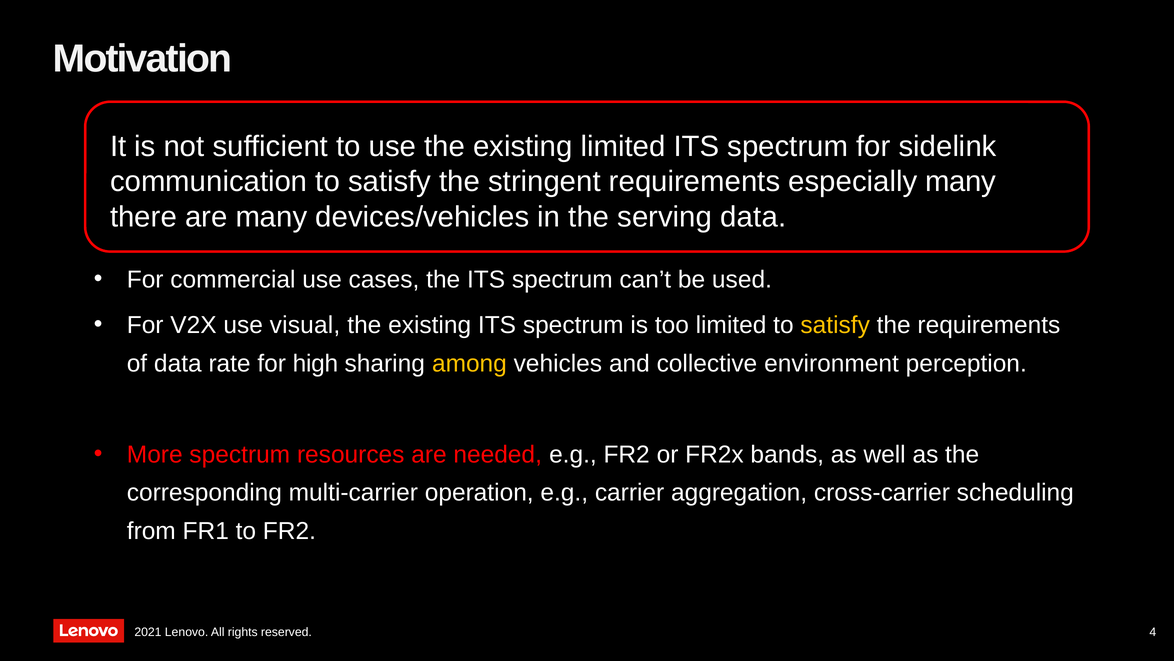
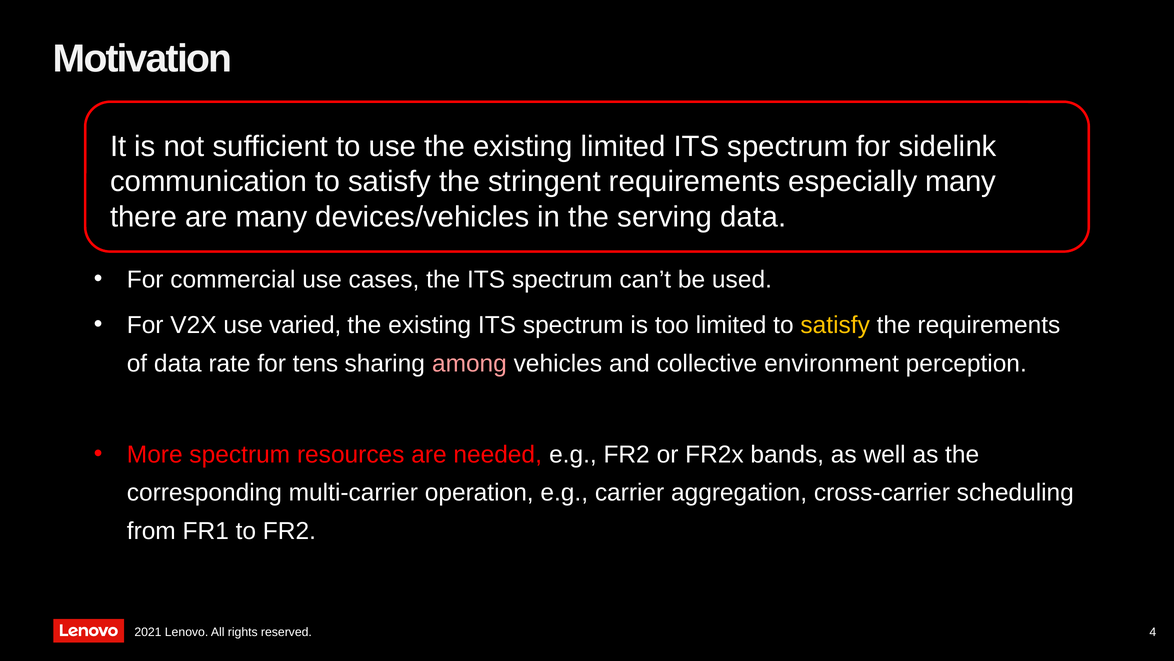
visual: visual -> varied
high: high -> tens
among colour: yellow -> pink
